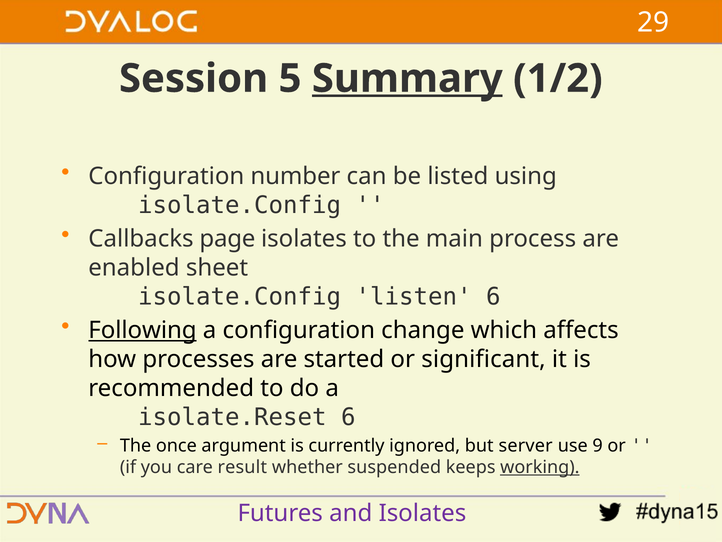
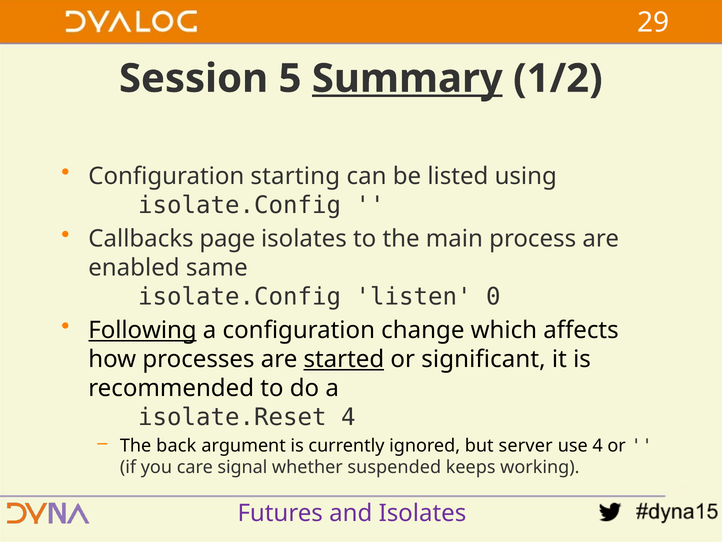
number: number -> starting
sheet: sheet -> same
listen 6: 6 -> 0
started underline: none -> present
isolate.Reset 6: 6 -> 4
once: once -> back
use 9: 9 -> 4
result: result -> signal
working underline: present -> none
